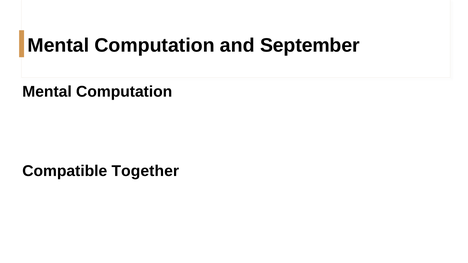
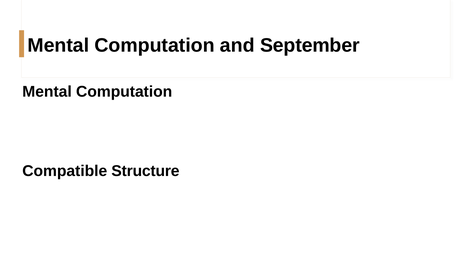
Together: Together -> Structure
